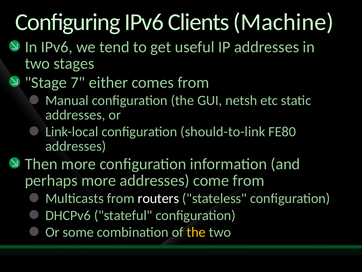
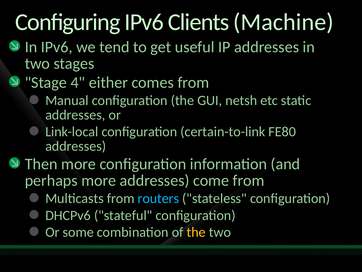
7: 7 -> 4
should-to-link: should-to-link -> certain-to-link
routers colour: white -> light blue
